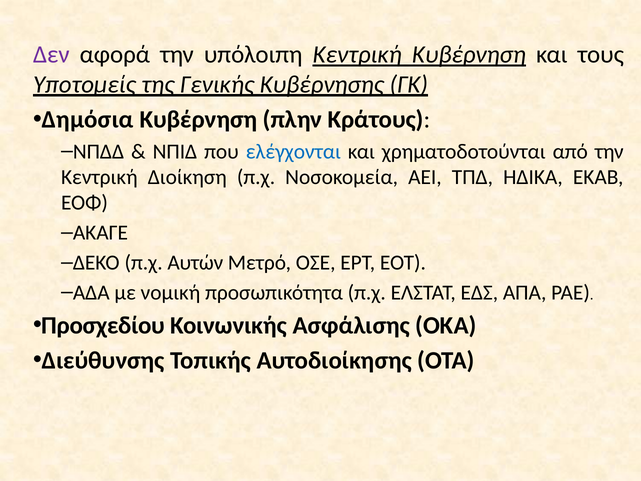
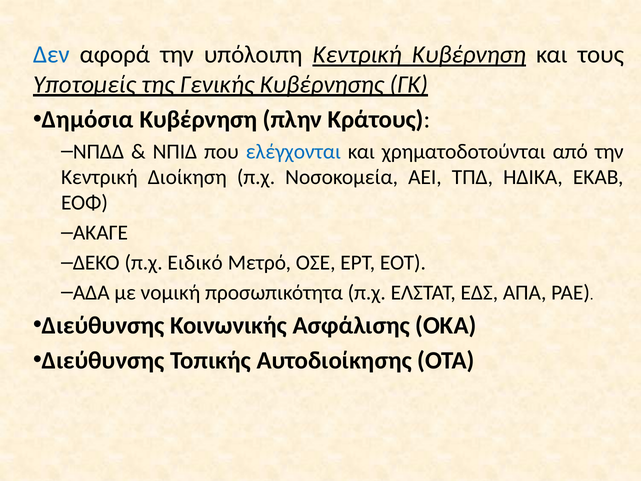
Δεν colour: purple -> blue
Αυτών: Αυτών -> Ειδικό
Προσχεδίου at (103, 325): Προσχεδίου -> Διεύθυνσης
